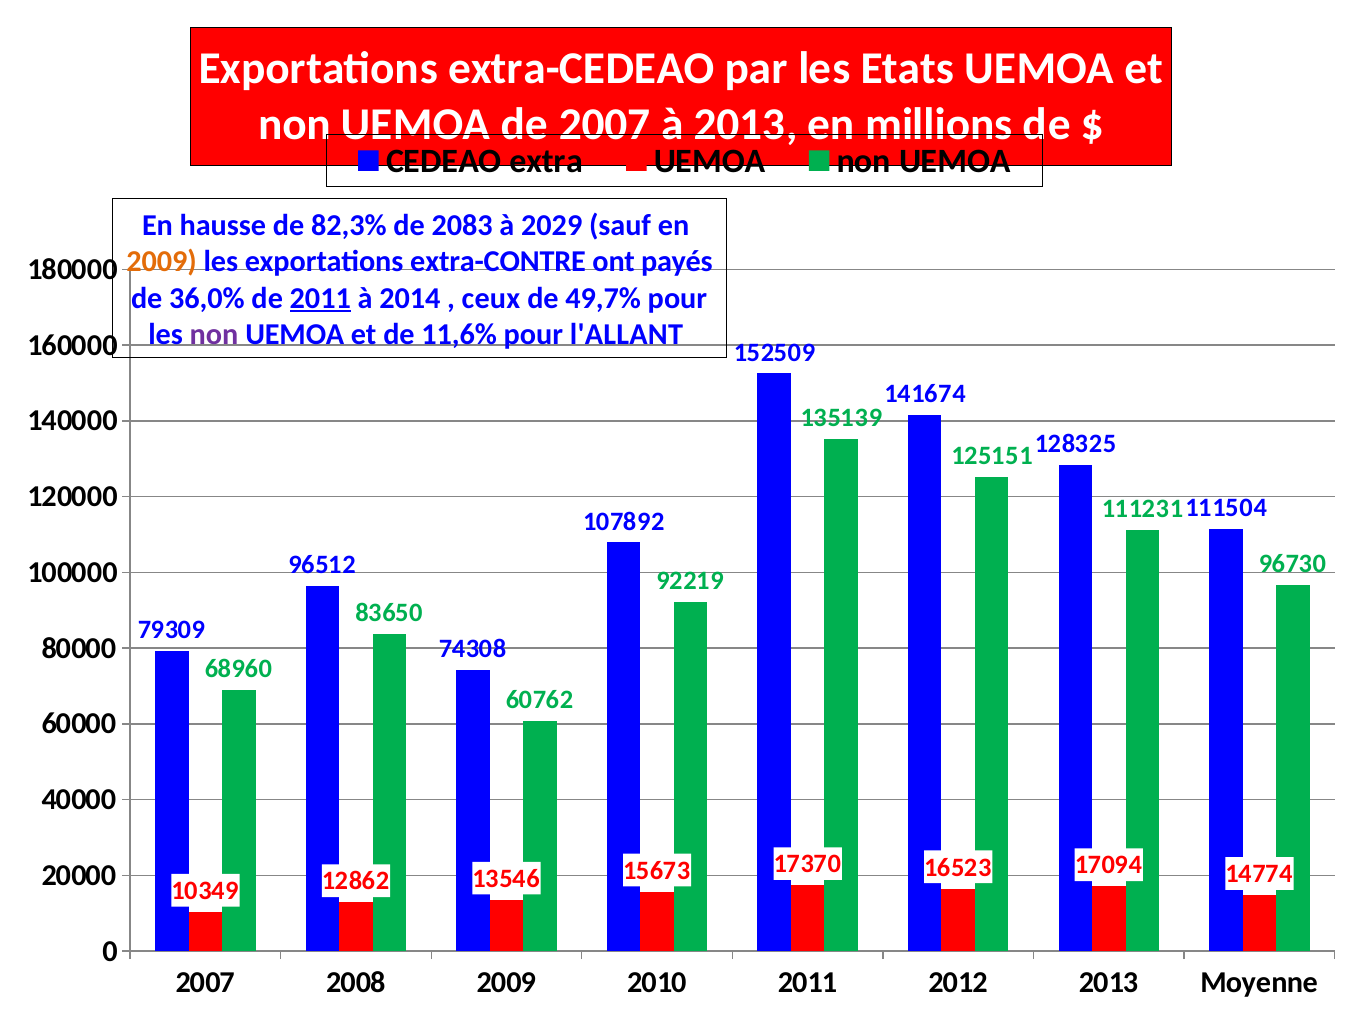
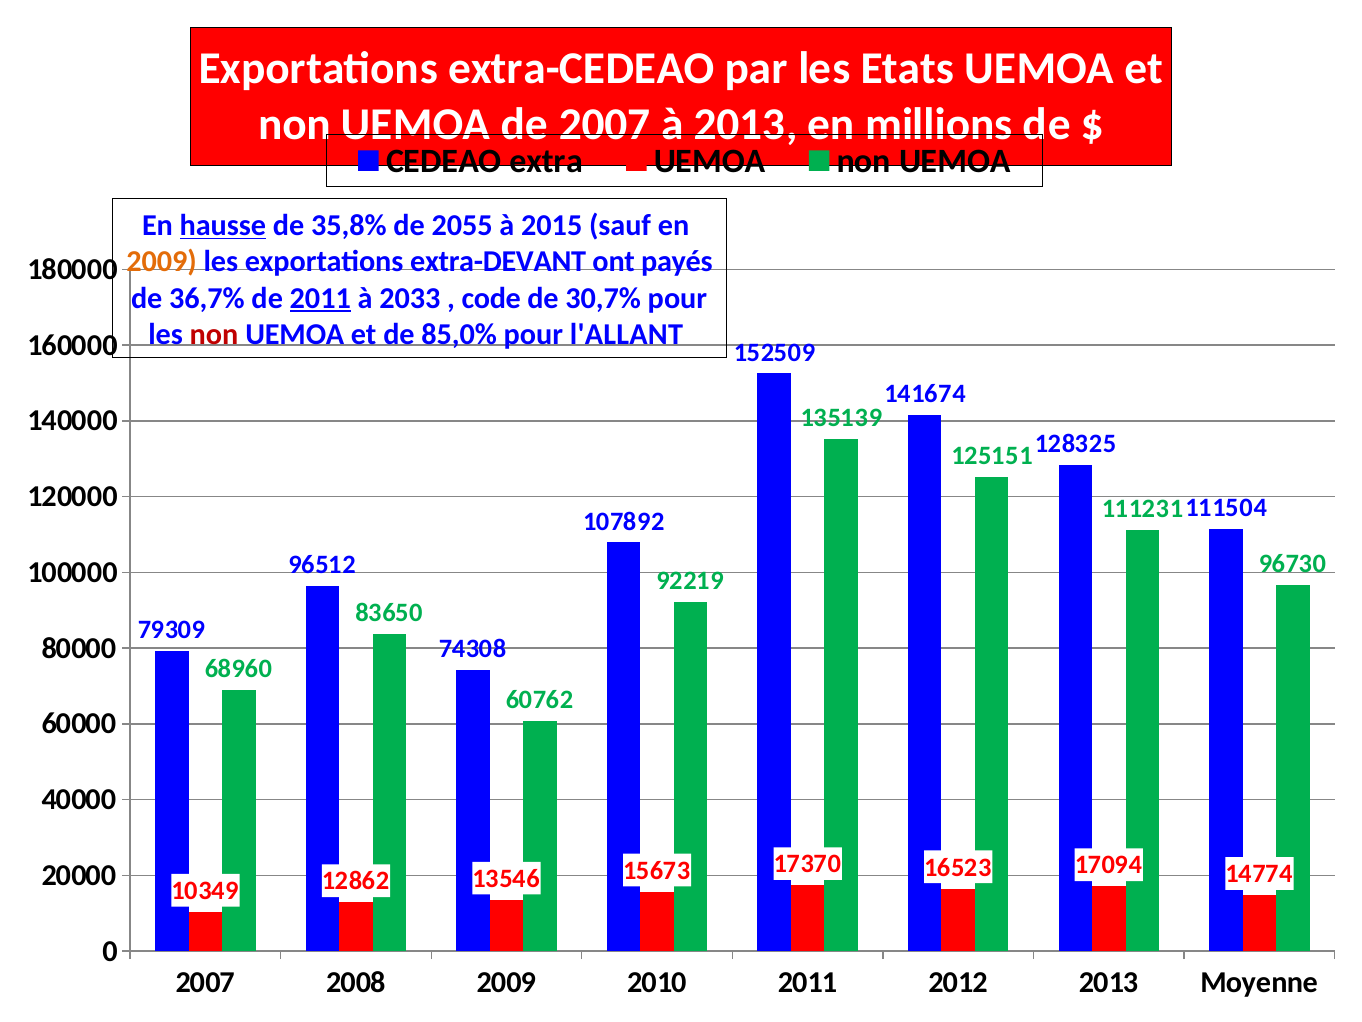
hausse underline: none -> present
82,3%: 82,3% -> 35,8%
2083: 2083 -> 2055
2029: 2029 -> 2015
extra-CONTRE: extra-CONTRE -> extra-DEVANT
36,0%: 36,0% -> 36,7%
2014: 2014 -> 2033
ceux: ceux -> code
49,7%: 49,7% -> 30,7%
non at (214, 334) colour: purple -> red
11,6%: 11,6% -> 85,0%
